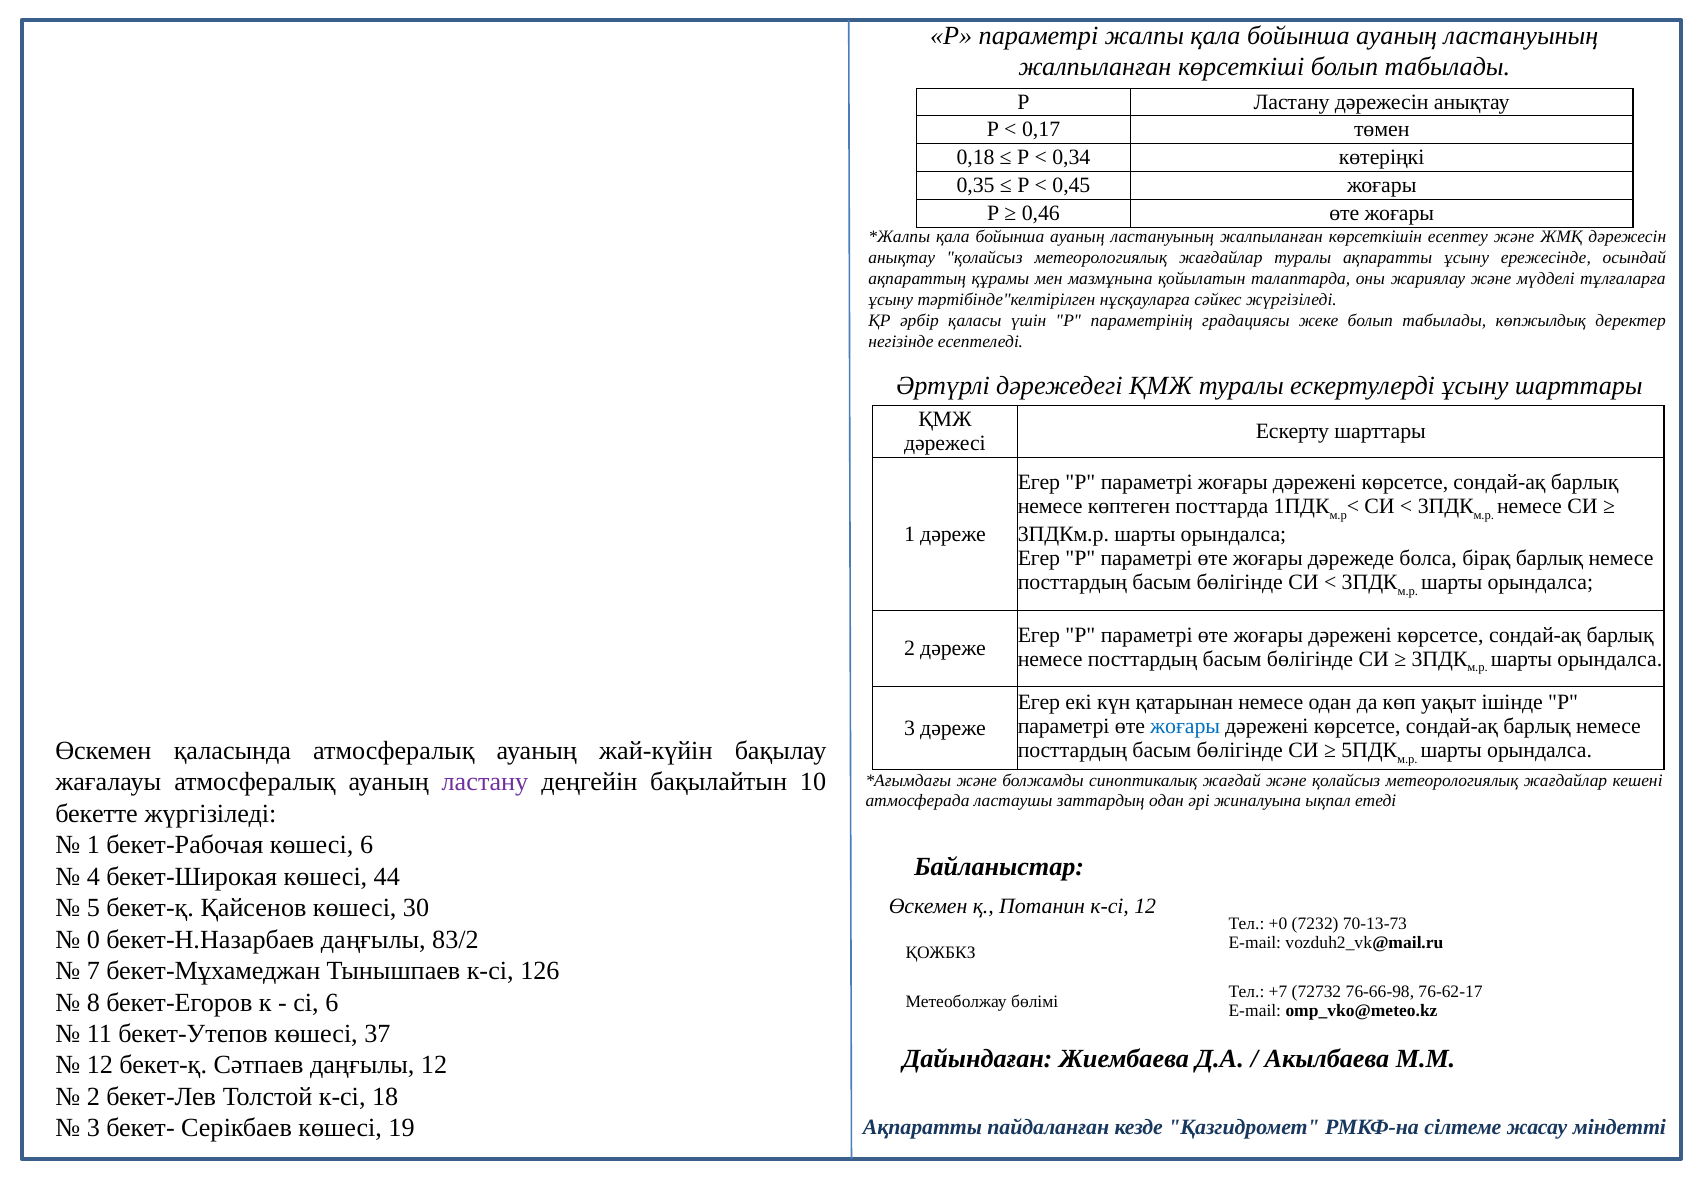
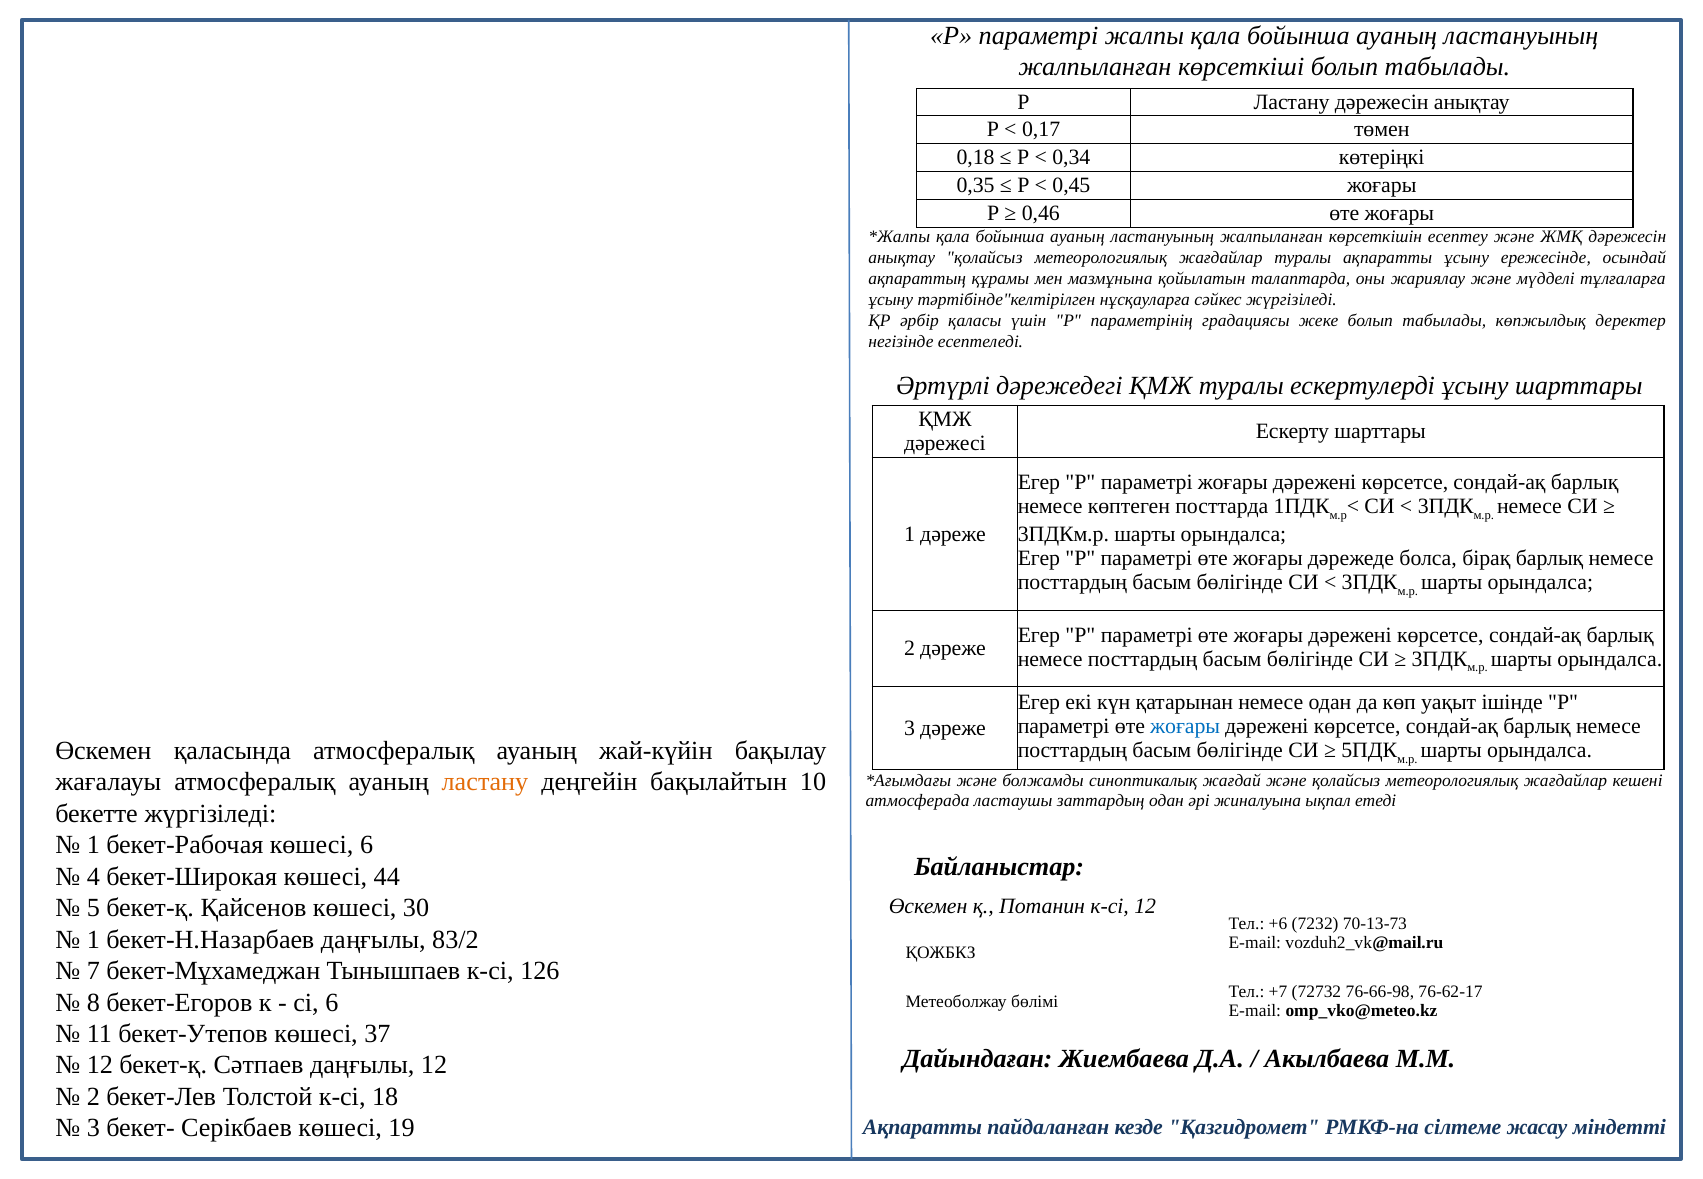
ластану at (485, 782) colour: purple -> orange
+0: +0 -> +6
0 at (93, 940): 0 -> 1
